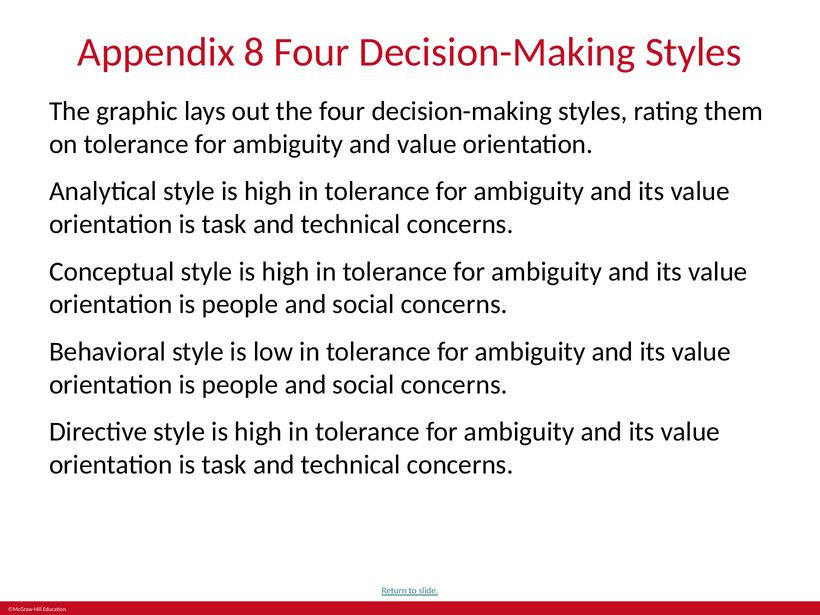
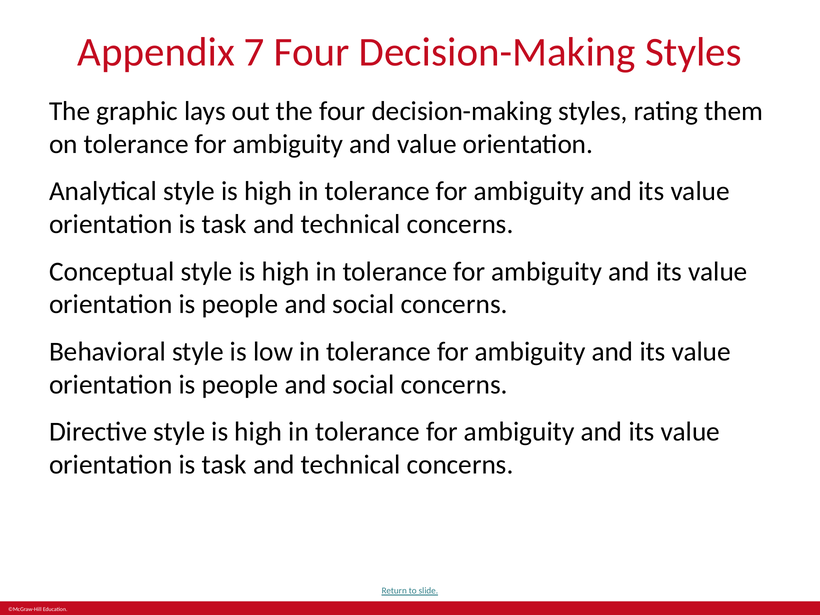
8: 8 -> 7
